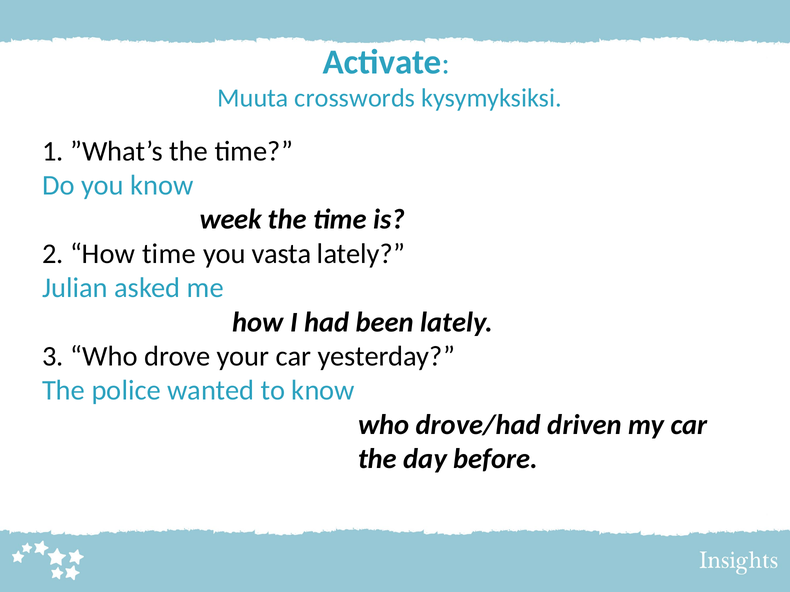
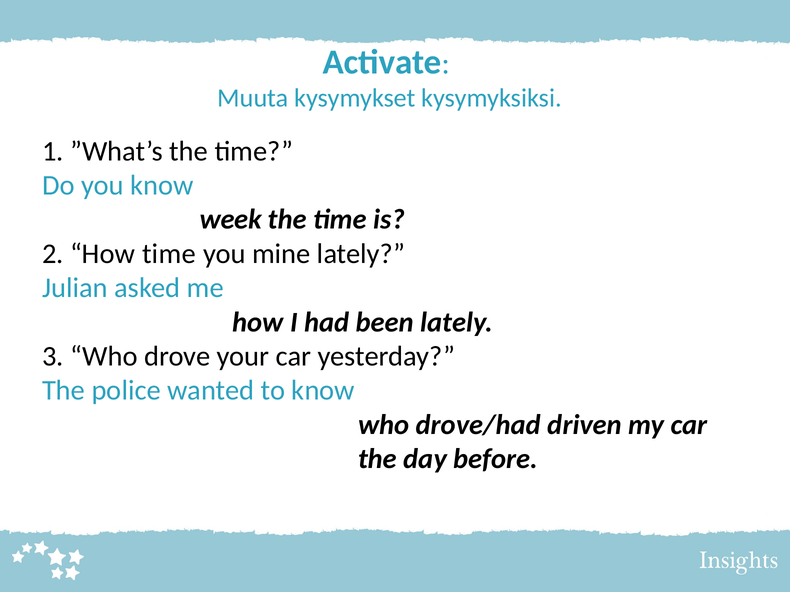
crosswords: crosswords -> kysymykset
vasta: vasta -> mine
